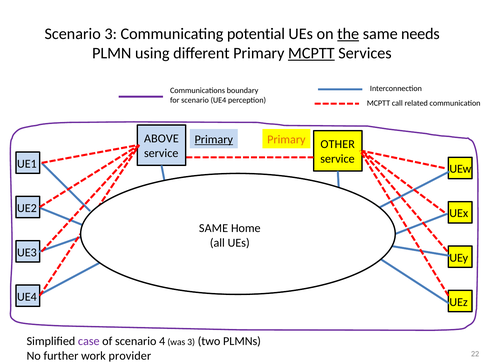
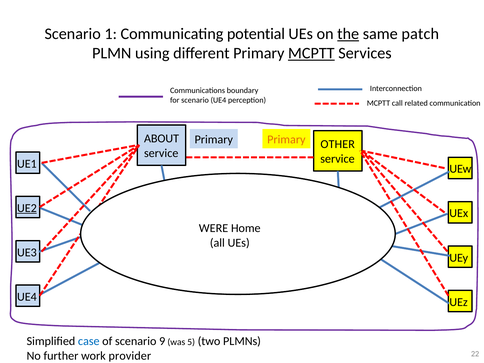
Scenario 3: 3 -> 1
needs: needs -> patch
ABOVE: ABOVE -> ABOUT
Primary at (214, 140) underline: present -> none
UE2 underline: none -> present
SAME at (214, 228): SAME -> WERE
case colour: purple -> blue
4: 4 -> 9
was 3: 3 -> 5
